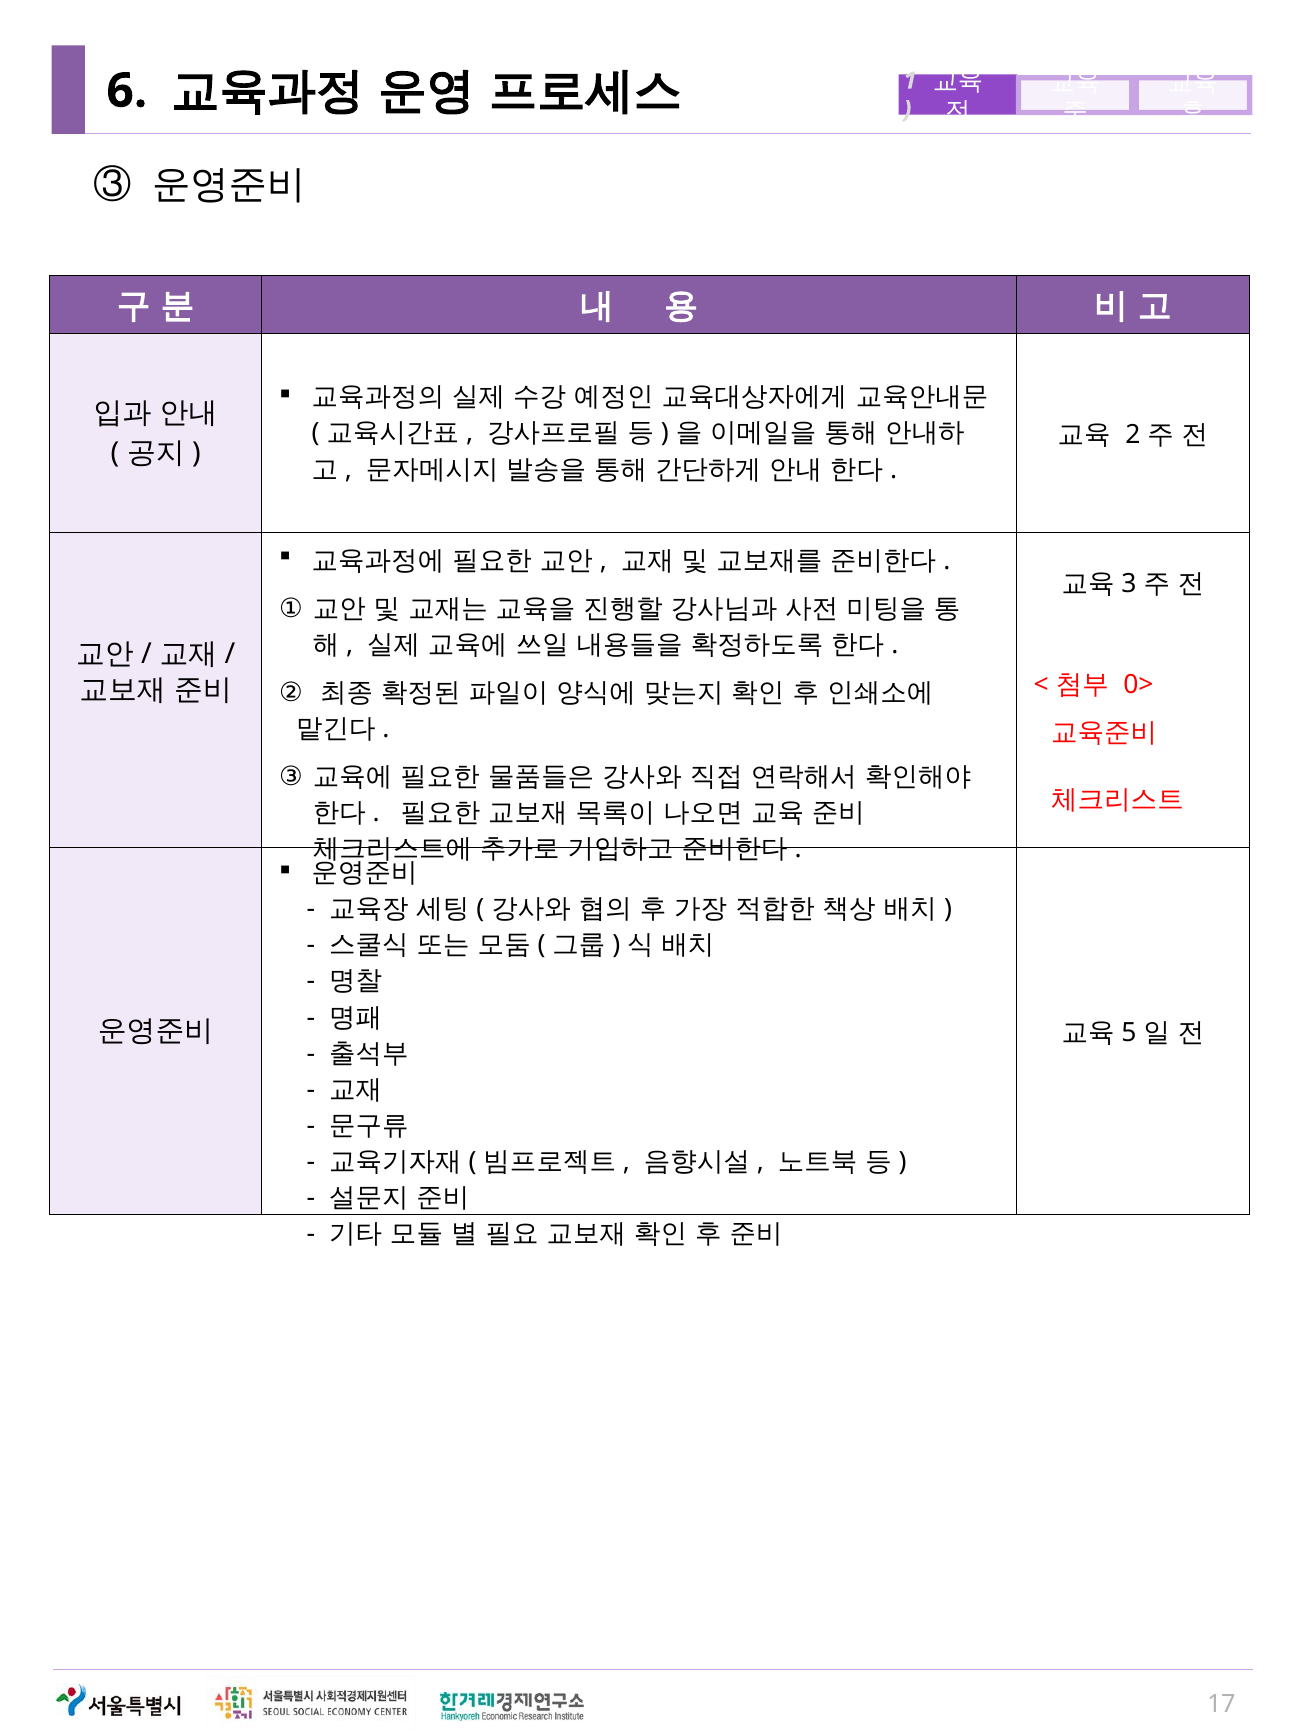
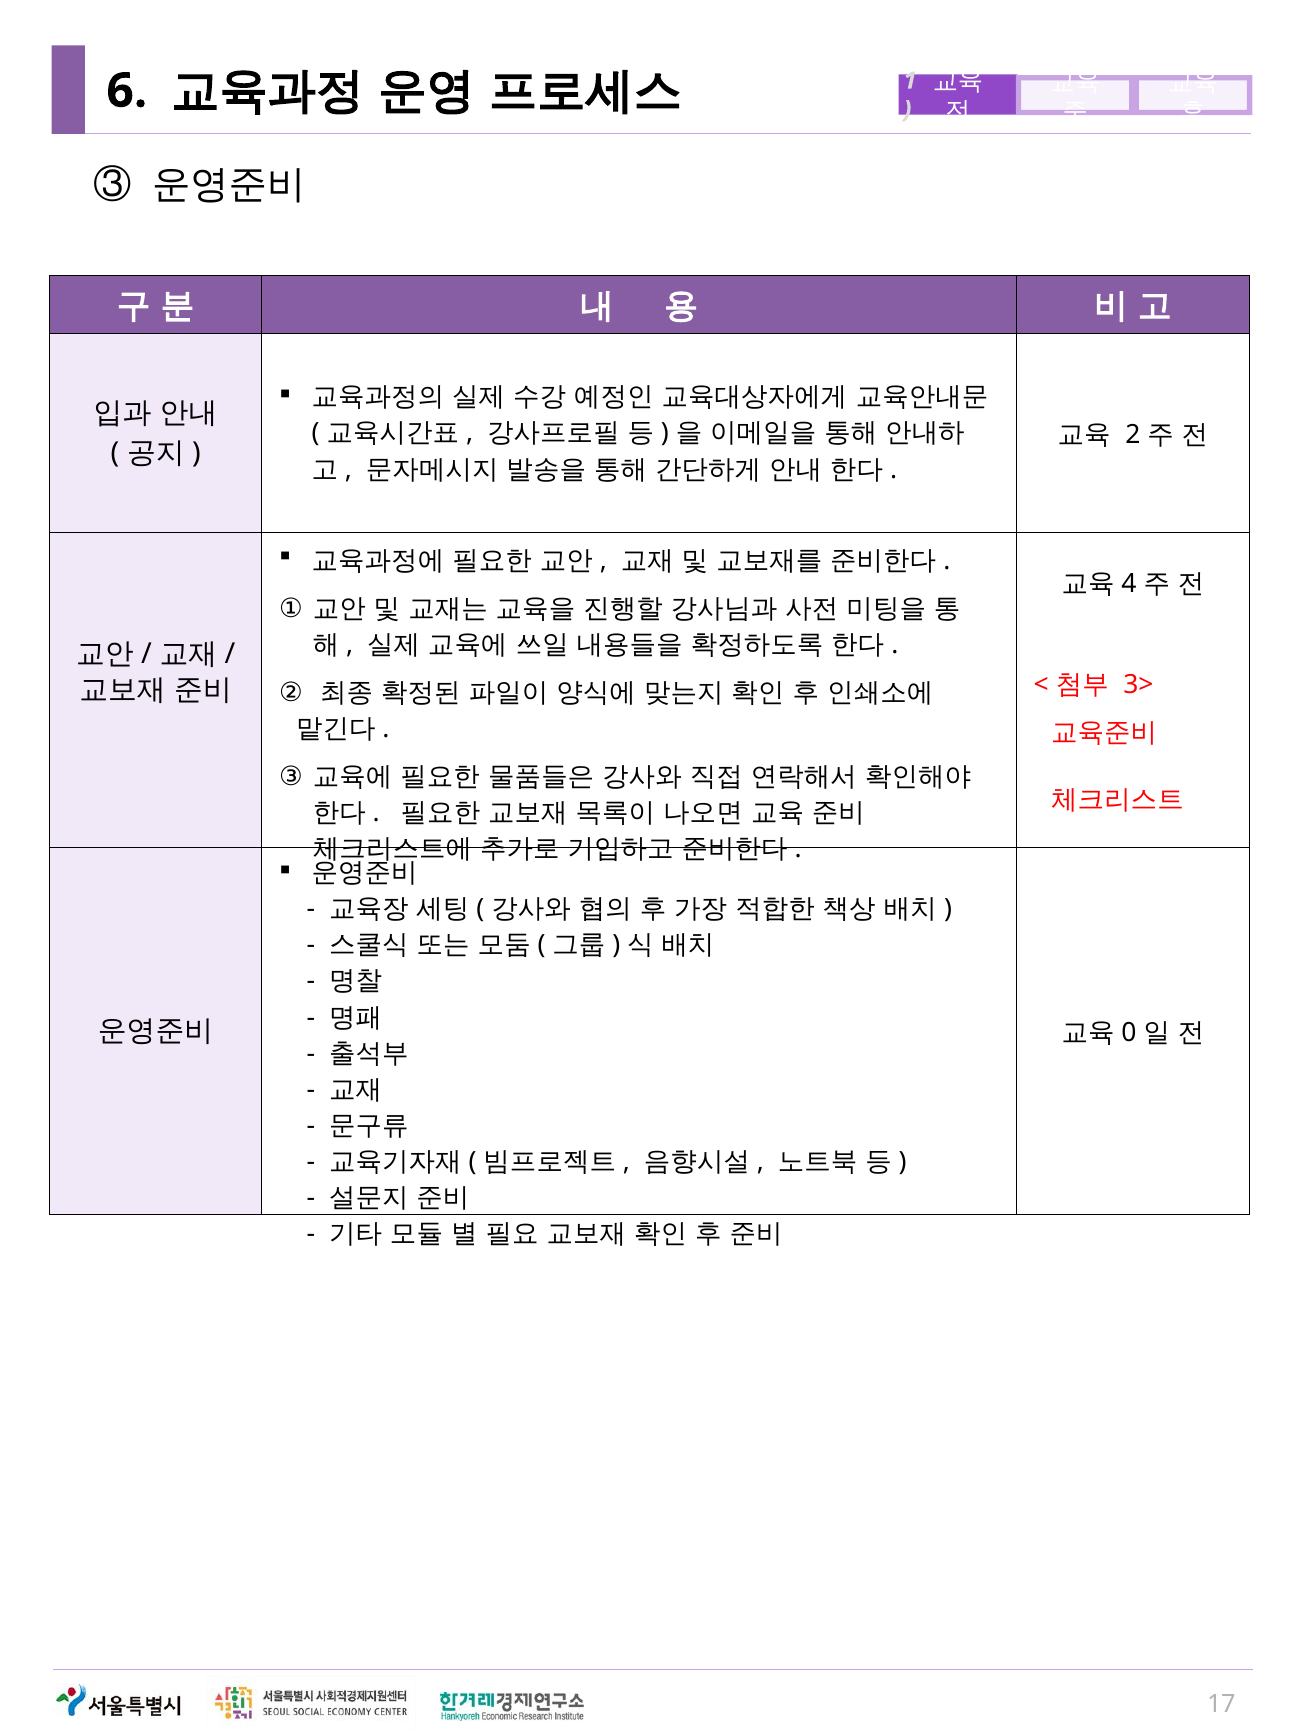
3: 3 -> 4
0>: 0> -> 3>
5: 5 -> 0
